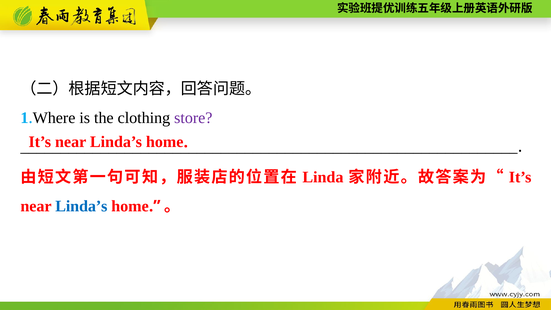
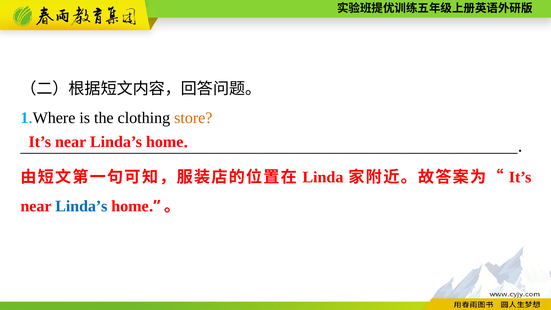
store colour: purple -> orange
